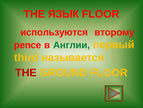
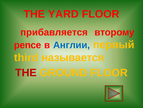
ЯЗЫК: ЯЗЫК -> YARD
используются: используются -> прибавляется
Англии colour: green -> blue
